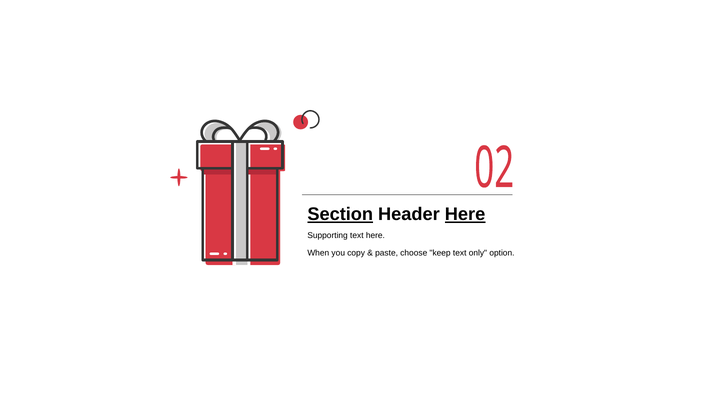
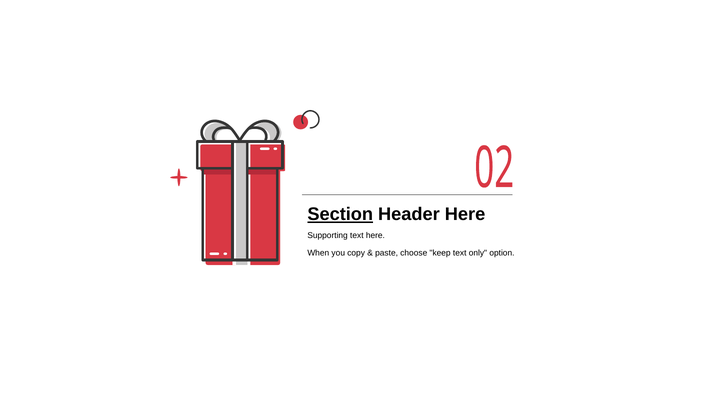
Here at (465, 214) underline: present -> none
